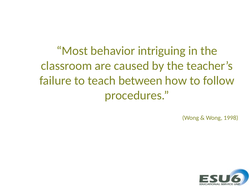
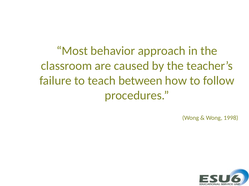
intriguing: intriguing -> approach
